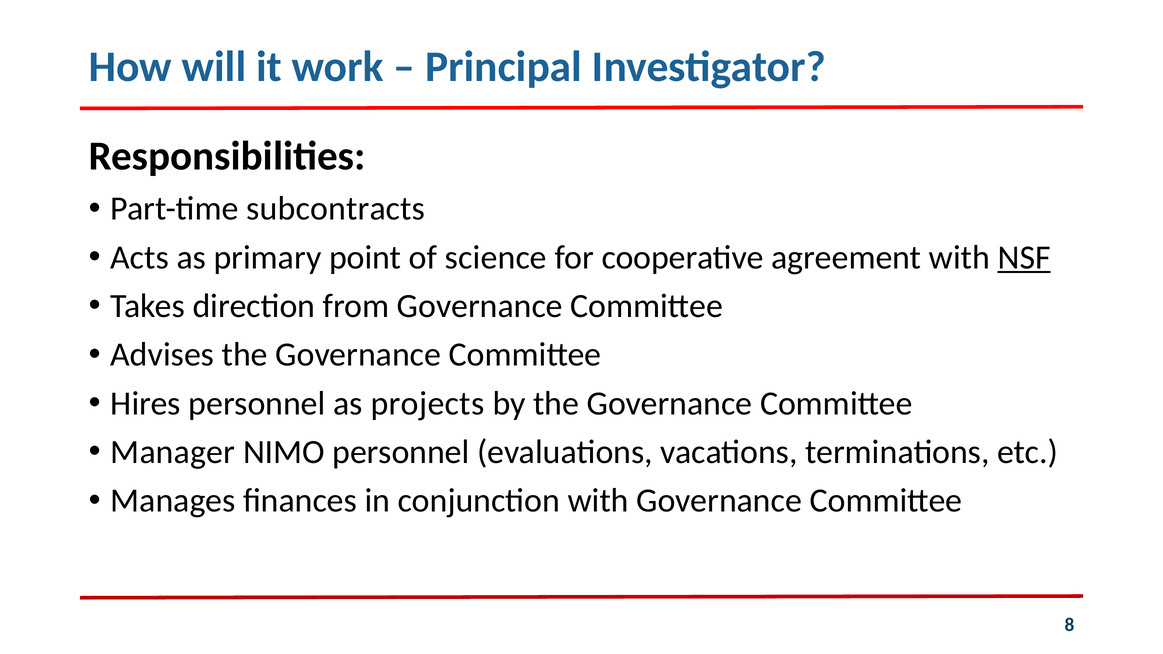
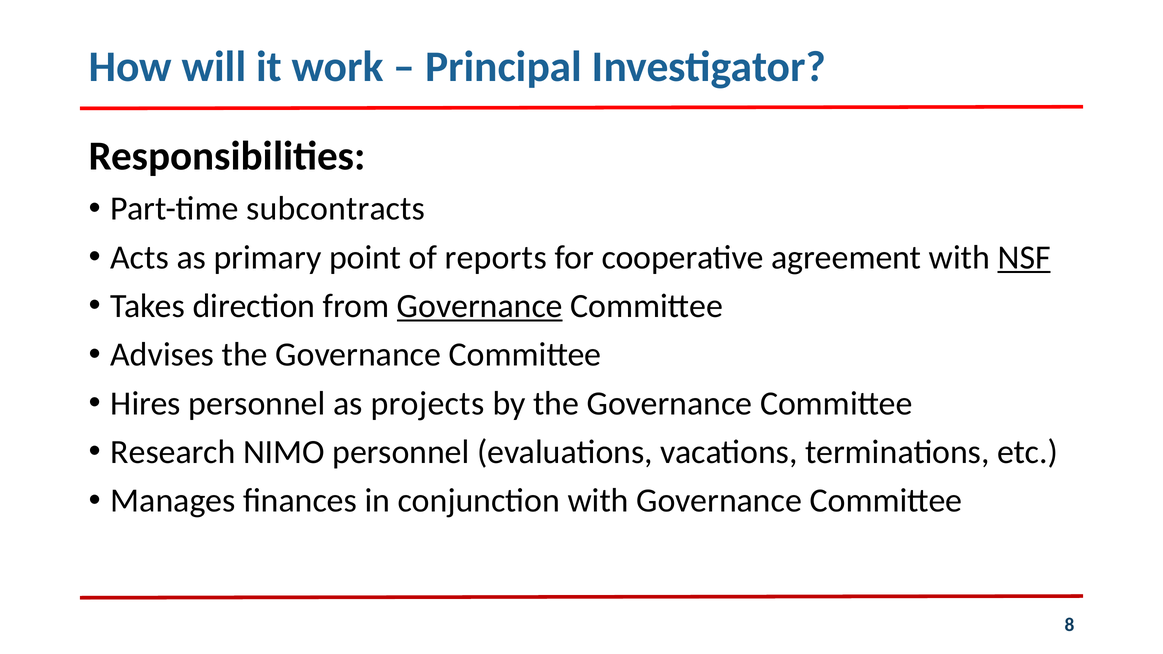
science: science -> reports
Governance at (480, 306) underline: none -> present
Manager: Manager -> Research
